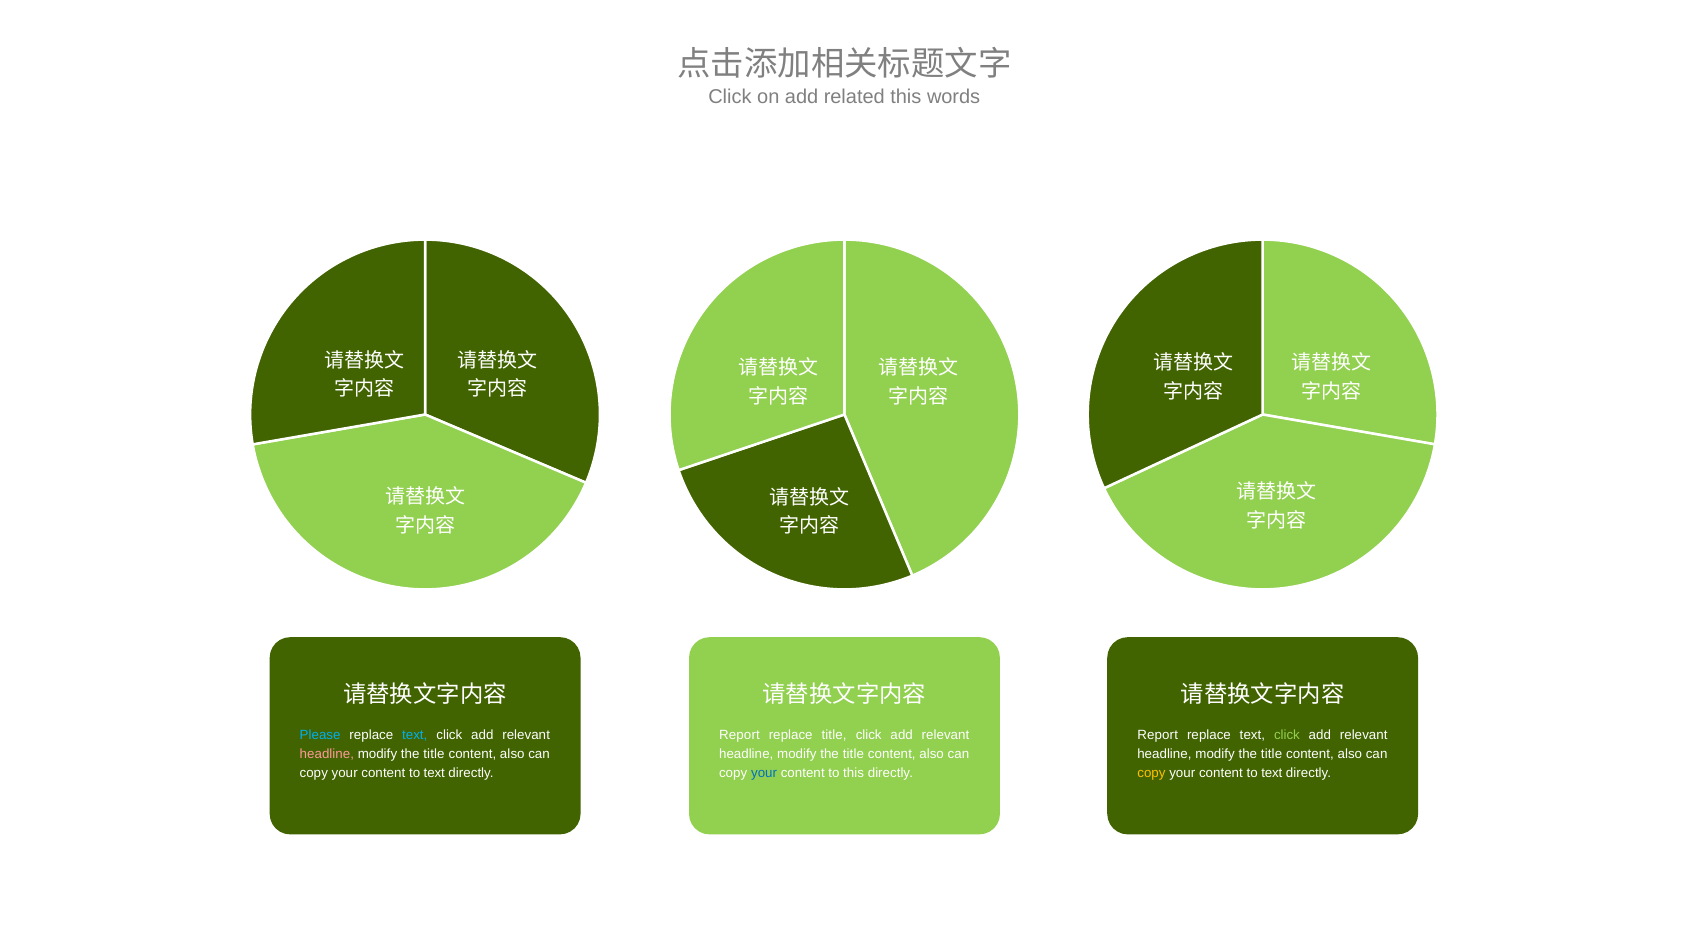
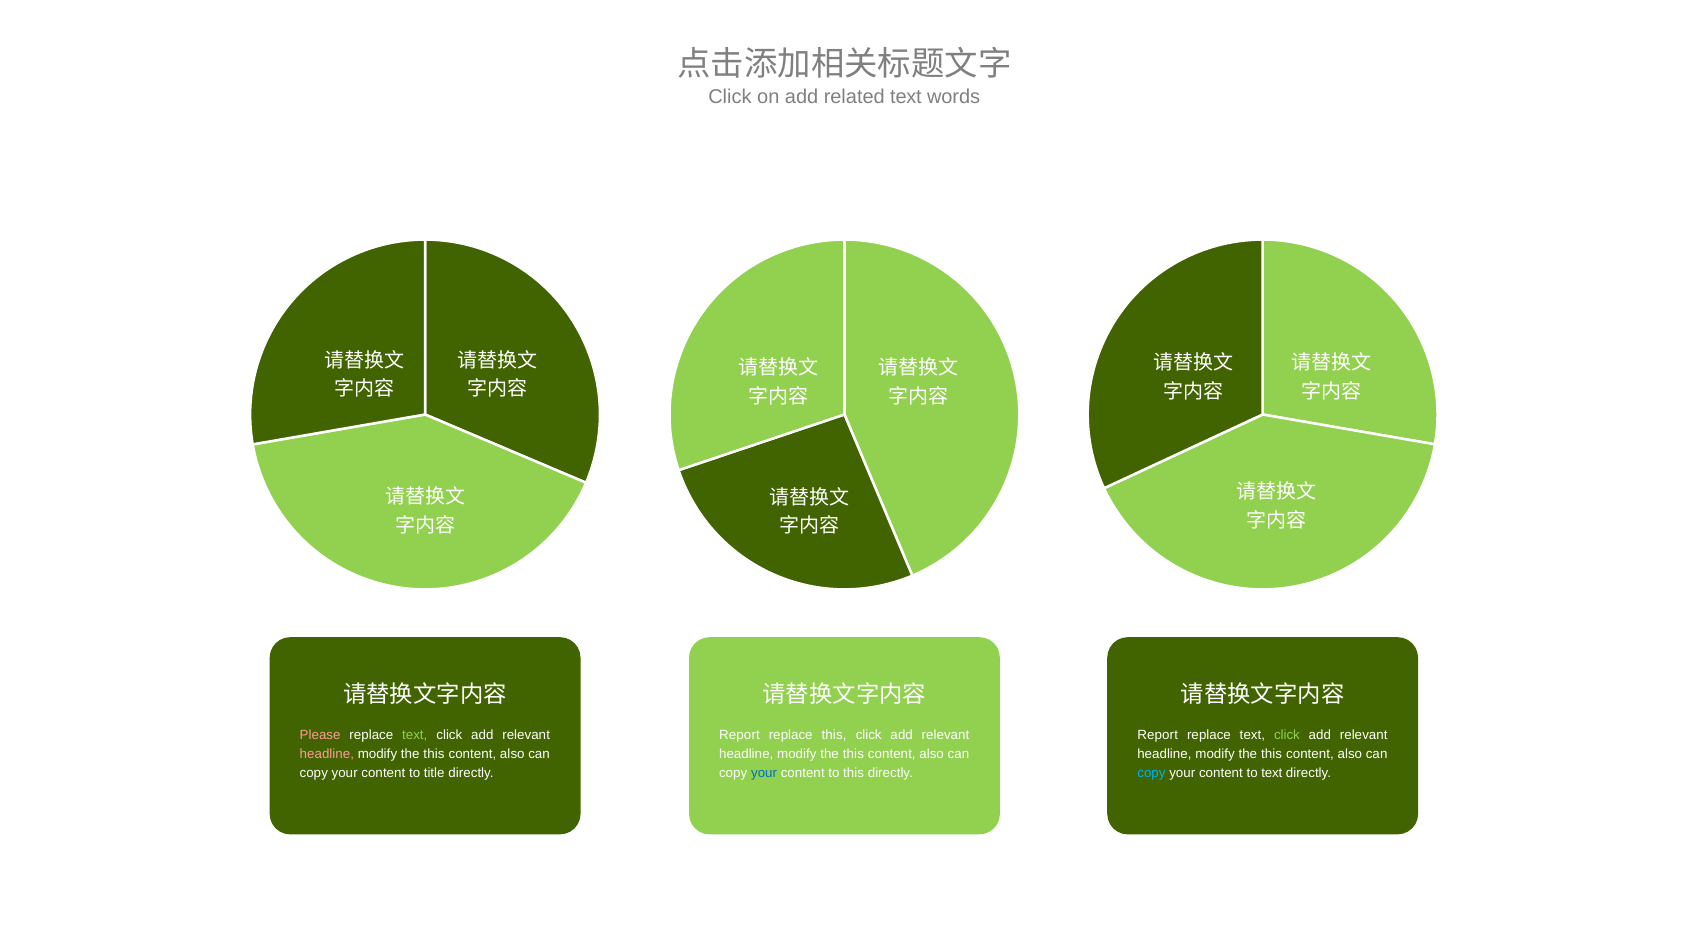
related this: this -> text
Please colour: light blue -> pink
text at (415, 735) colour: light blue -> light green
replace title: title -> this
title at (434, 754): title -> this
title at (853, 754): title -> this
title at (1272, 754): title -> this
text at (434, 773): text -> title
copy at (1151, 773) colour: yellow -> light blue
